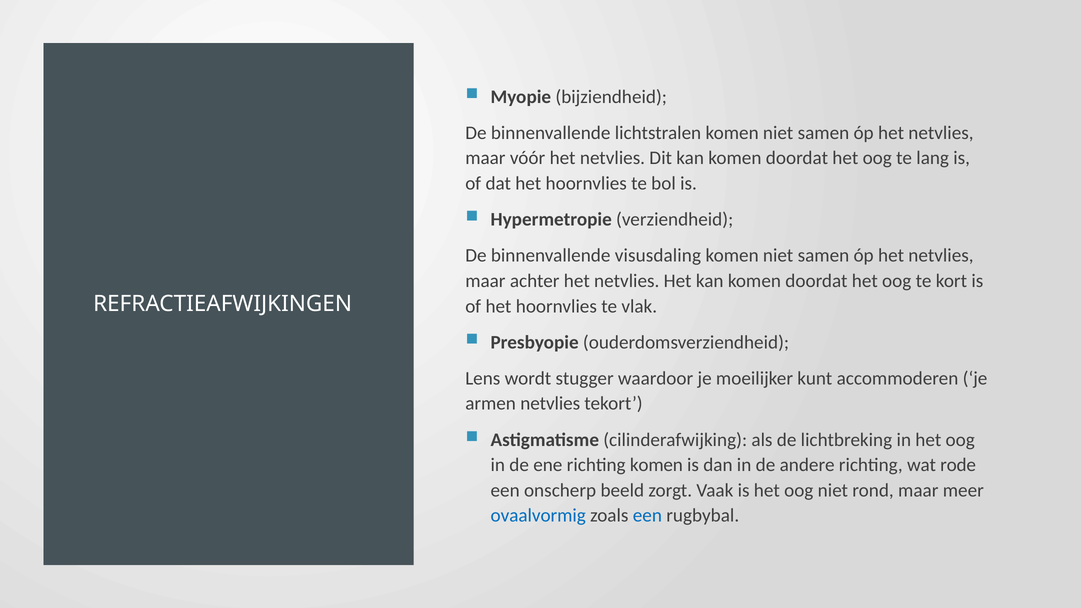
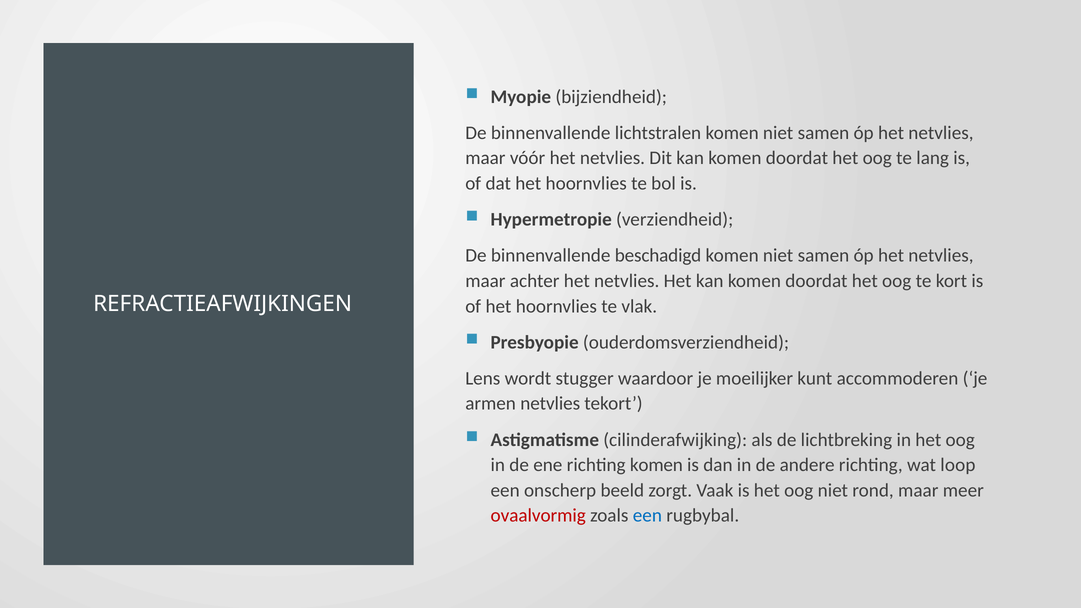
visusdaling: visusdaling -> beschadigd
rode: rode -> loop
ovaalvormig colour: blue -> red
